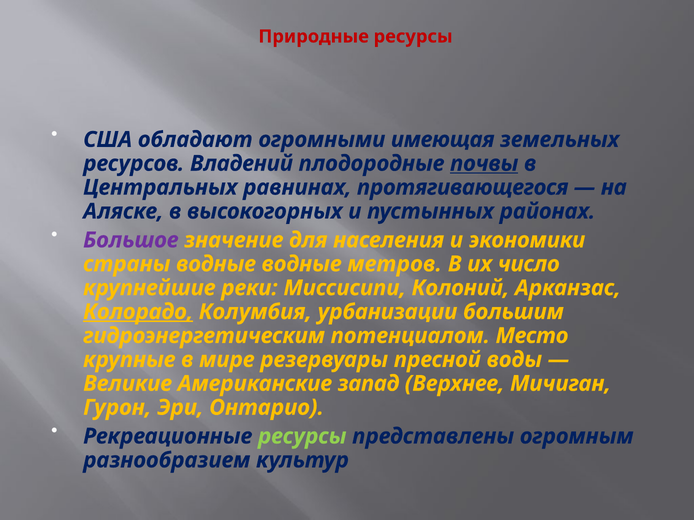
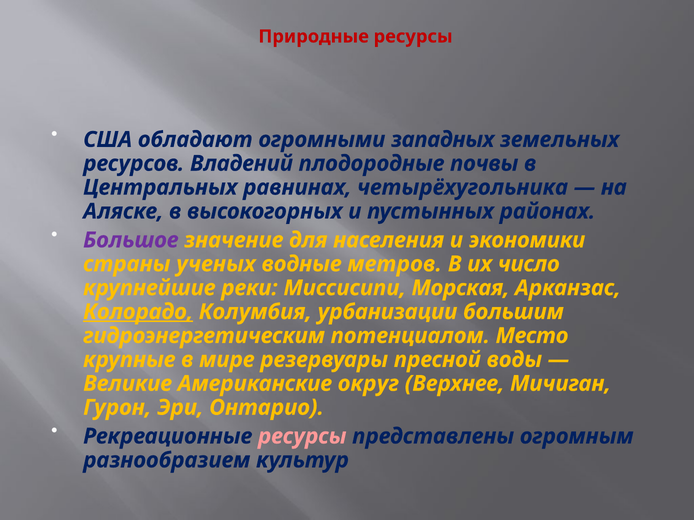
имеющая: имеющая -> западных
почвы underline: present -> none
протягивающегося: протягивающегося -> четырёхугольника
страны водные: водные -> ученых
Колоний: Колоний -> Морская
запад: запад -> округ
ресурсы at (302, 437) colour: light green -> pink
